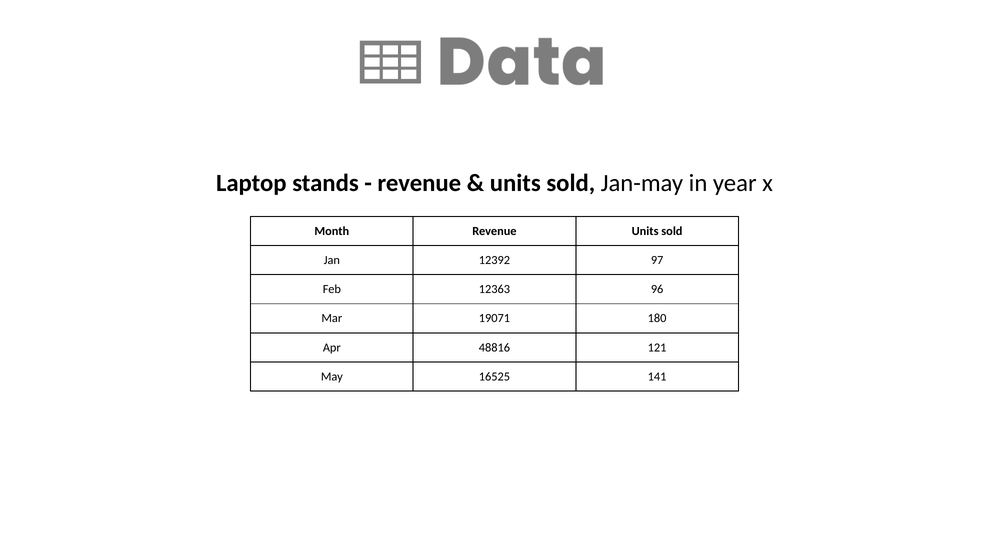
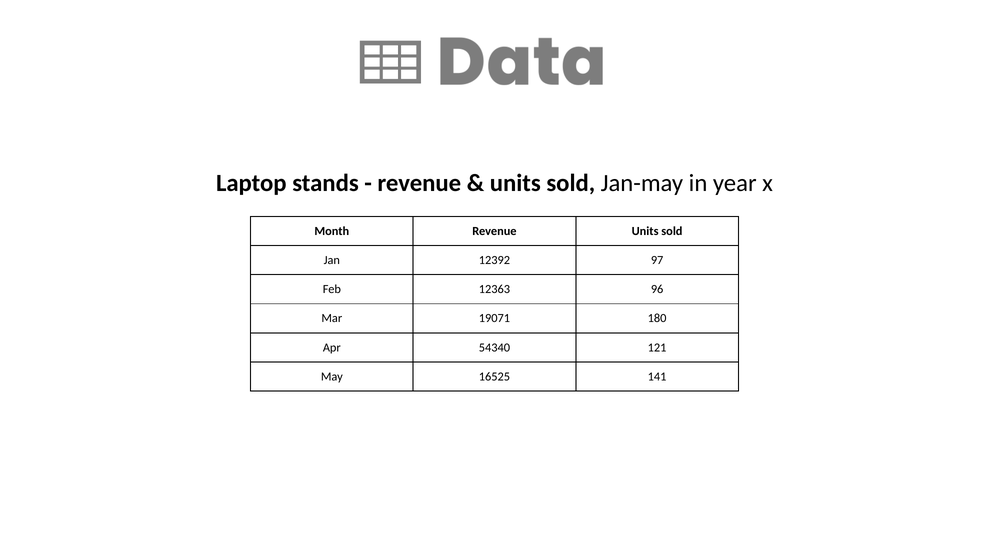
48816: 48816 -> 54340
